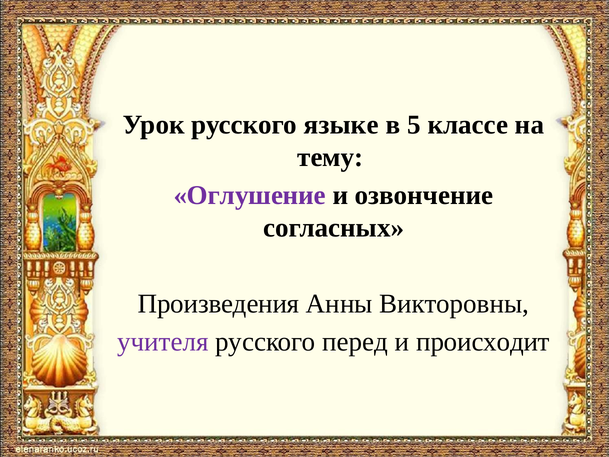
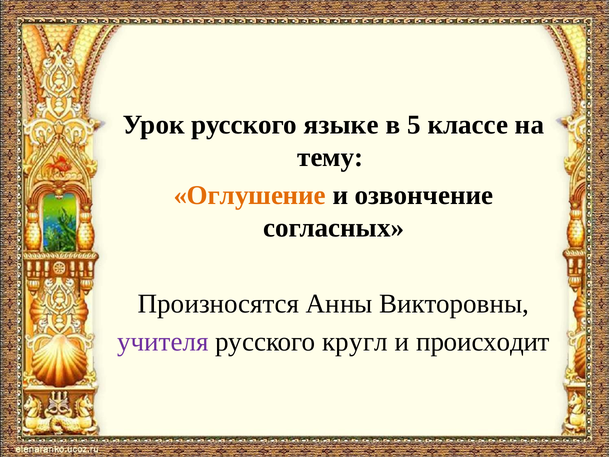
Оглушение colour: purple -> orange
Произведения: Произведения -> Произносятся
перед: перед -> кругл
